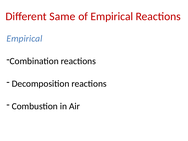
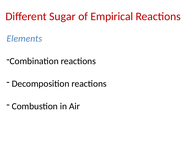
Same: Same -> Sugar
Empirical at (24, 39): Empirical -> Elements
